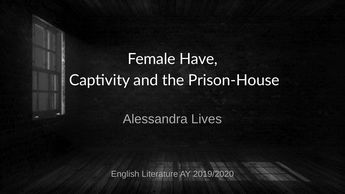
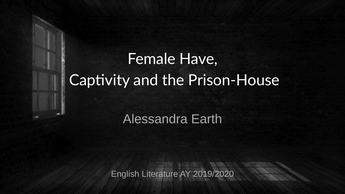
Lives: Lives -> Earth
